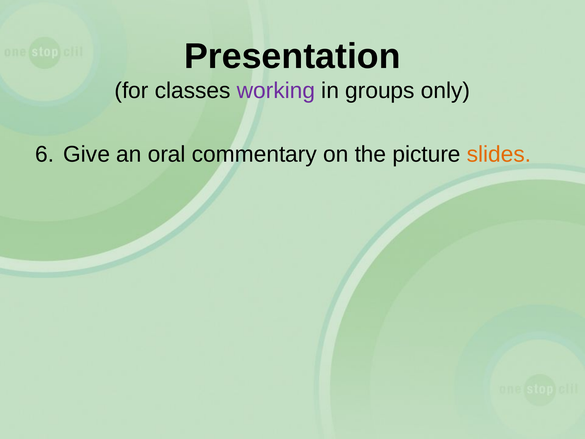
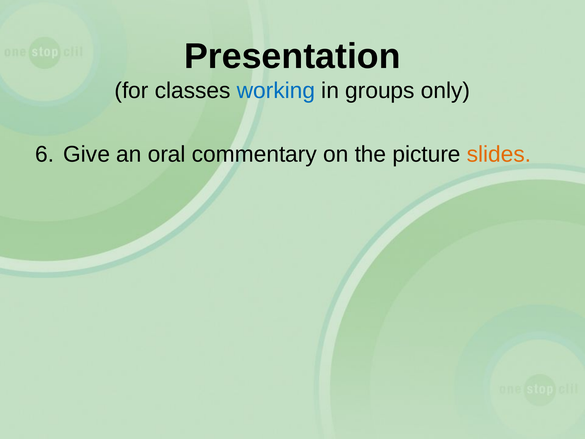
working colour: purple -> blue
